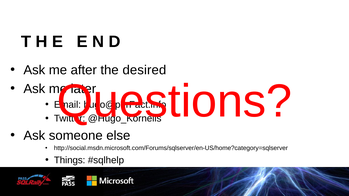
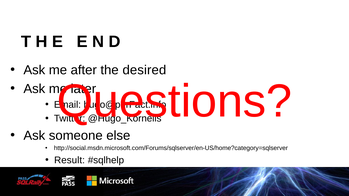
Things: Things -> Result
